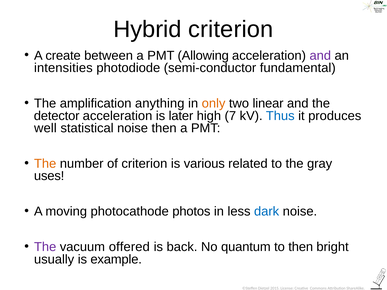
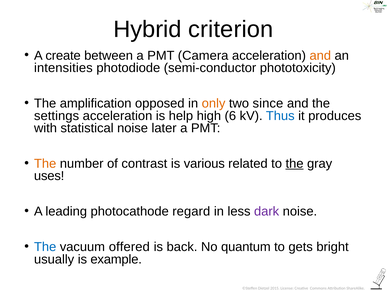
Allowing: Allowing -> Camera
and at (320, 56) colour: purple -> orange
fundamental: fundamental -> phototoxicity
anything: anything -> opposed
linear: linear -> since
detector: detector -> settings
later: later -> help
7: 7 -> 6
well: well -> with
noise then: then -> later
of criterion: criterion -> contrast
the at (295, 164) underline: none -> present
moving: moving -> leading
photos: photos -> regard
dark colour: blue -> purple
The at (45, 247) colour: purple -> blue
to then: then -> gets
